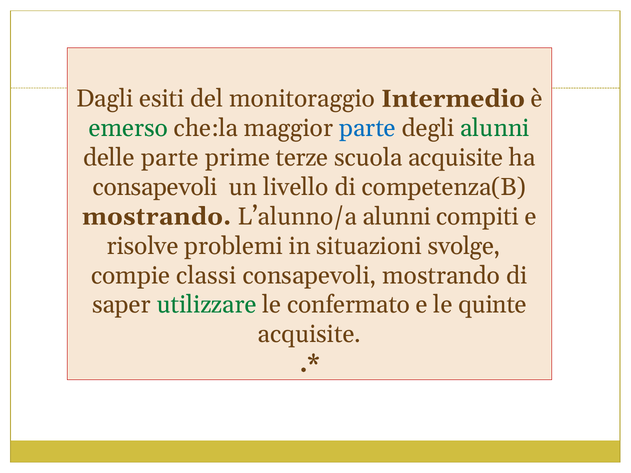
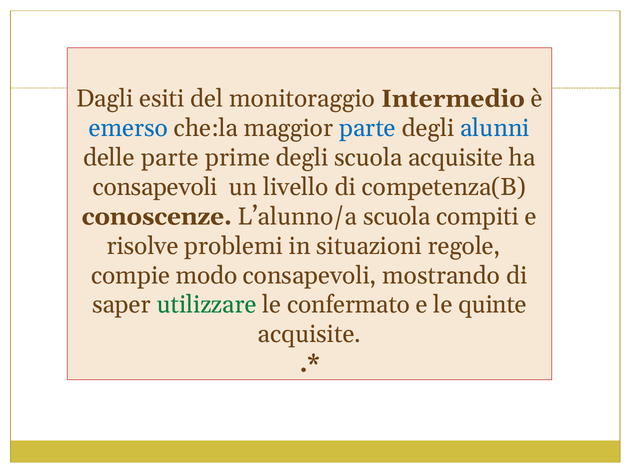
emerso colour: green -> blue
alunni at (495, 128) colour: green -> blue
prime terze: terze -> degli
mostrando at (157, 217): mostrando -> conoscenze
L’alunno/a alunni: alunni -> scuola
svolge: svolge -> regole
classi: classi -> modo
